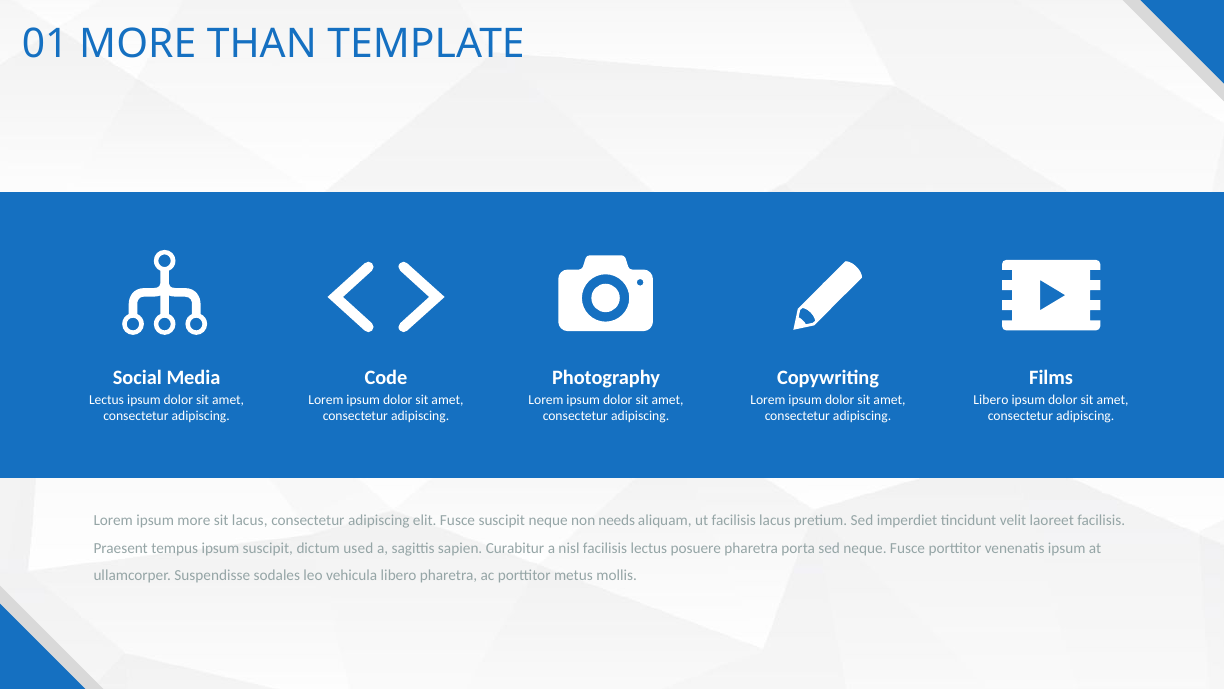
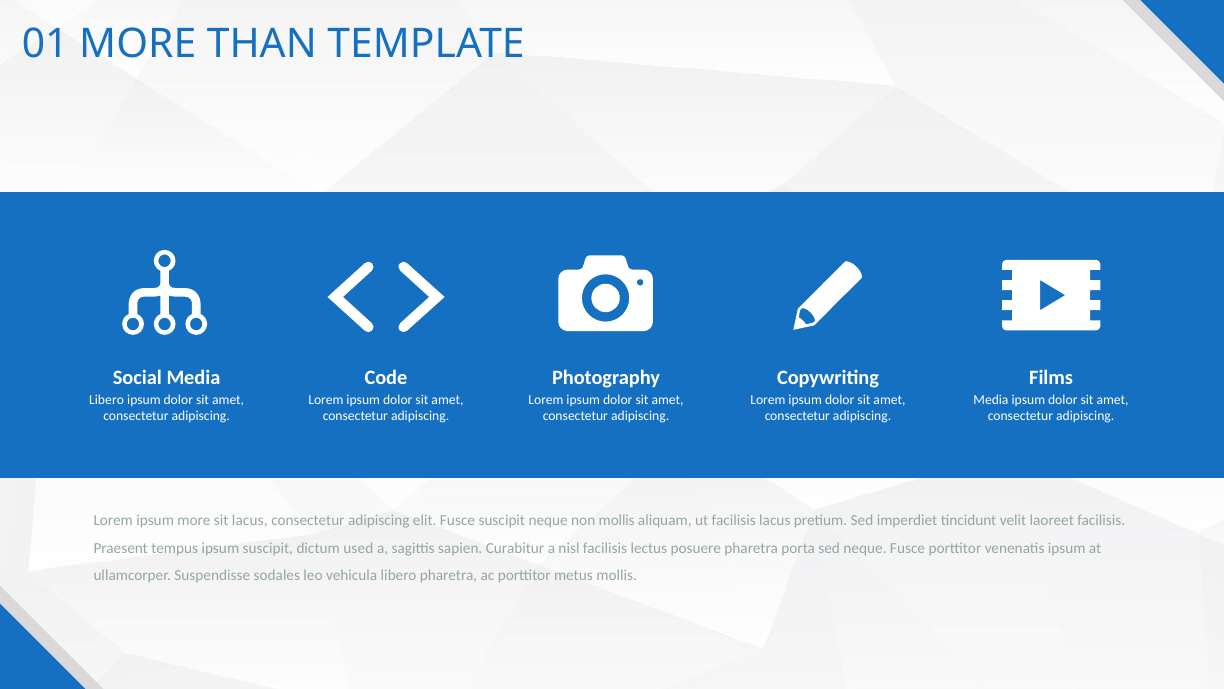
Lectus at (107, 400): Lectus -> Libero
Libero at (991, 400): Libero -> Media
non needs: needs -> mollis
